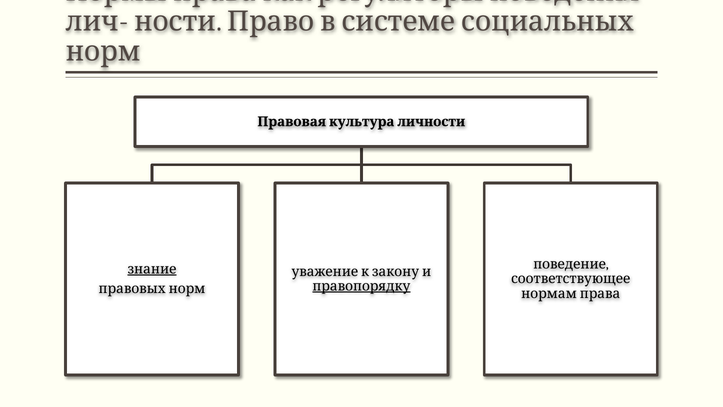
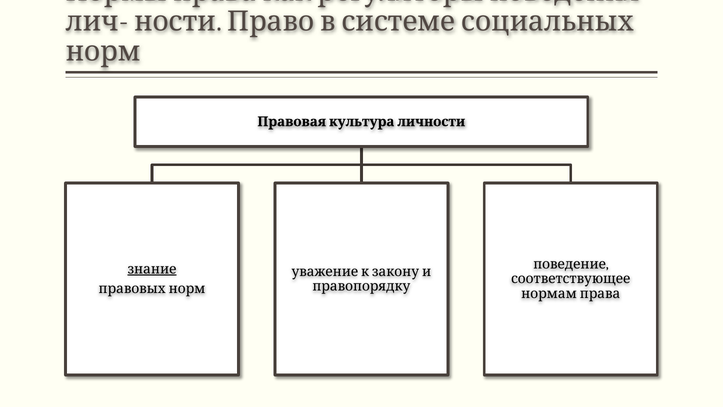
правопорядку underline: present -> none
